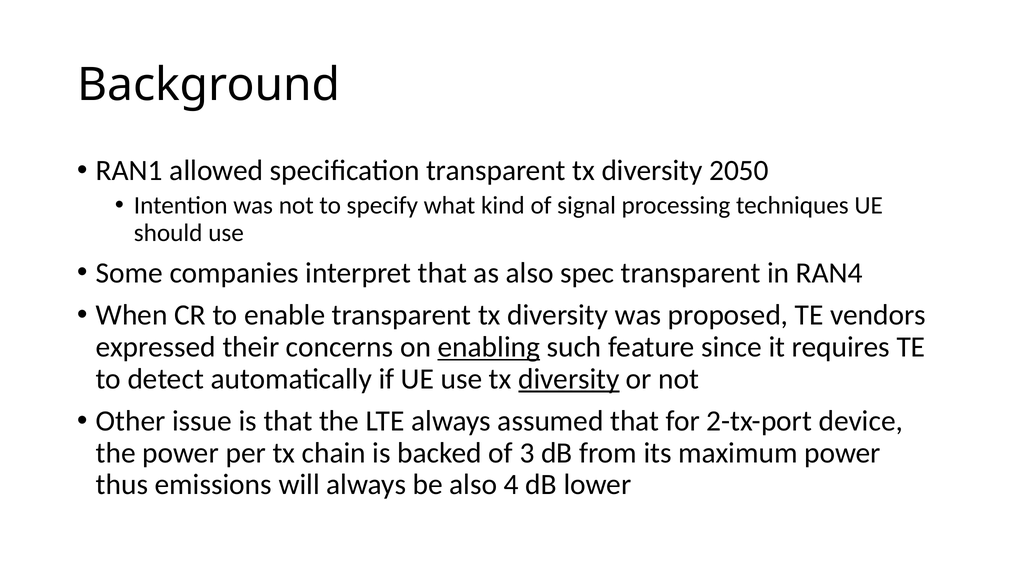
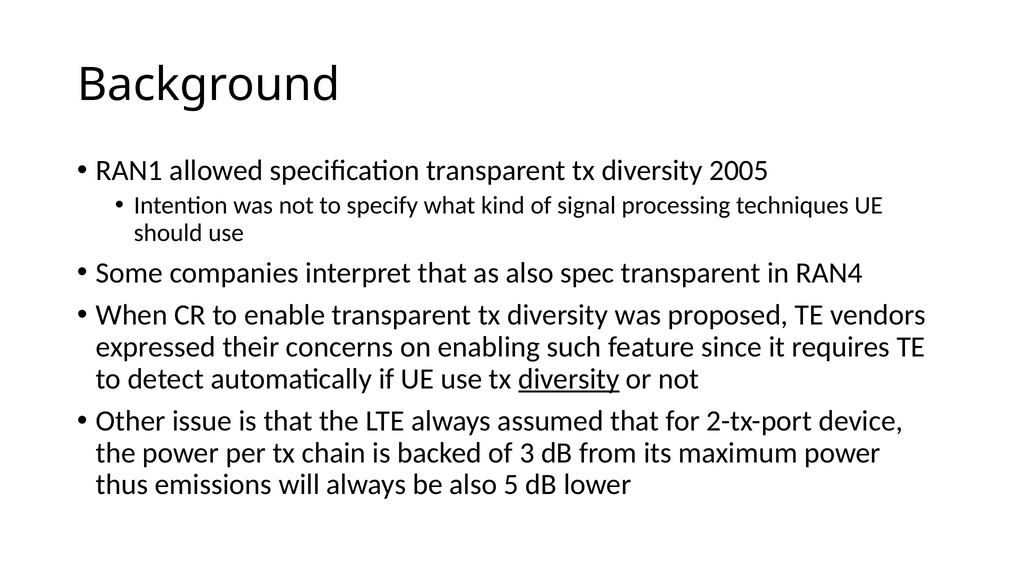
2050: 2050 -> 2005
enabling underline: present -> none
4: 4 -> 5
